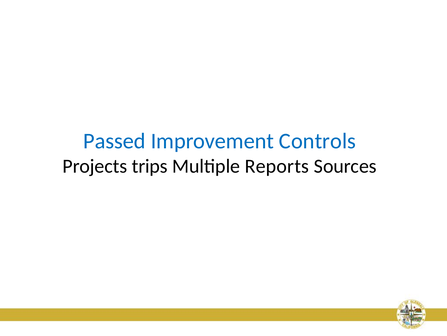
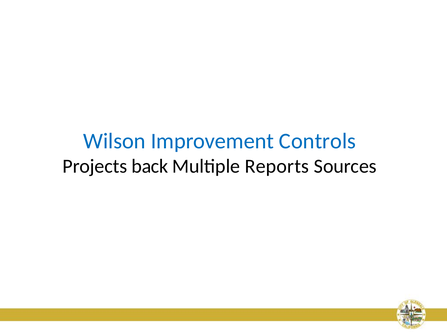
Passed: Passed -> Wilson
trips: trips -> back
